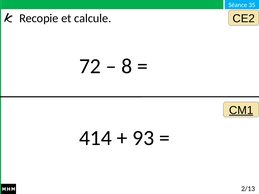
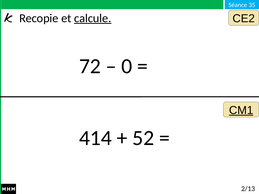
calcule underline: none -> present
8: 8 -> 0
93: 93 -> 52
